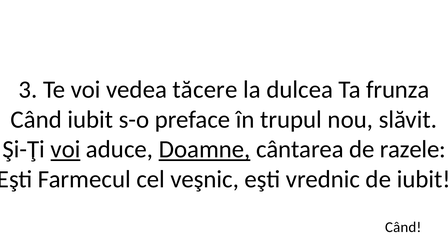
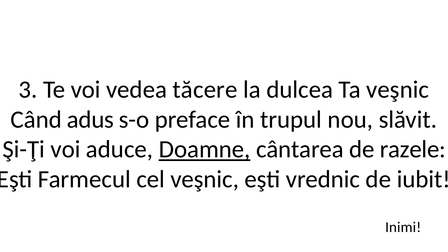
Ta frunza: frunza -> veşnic
Când iubit: iubit -> adus
voi at (66, 149) underline: present -> none
Când at (403, 227): Când -> Inimi
